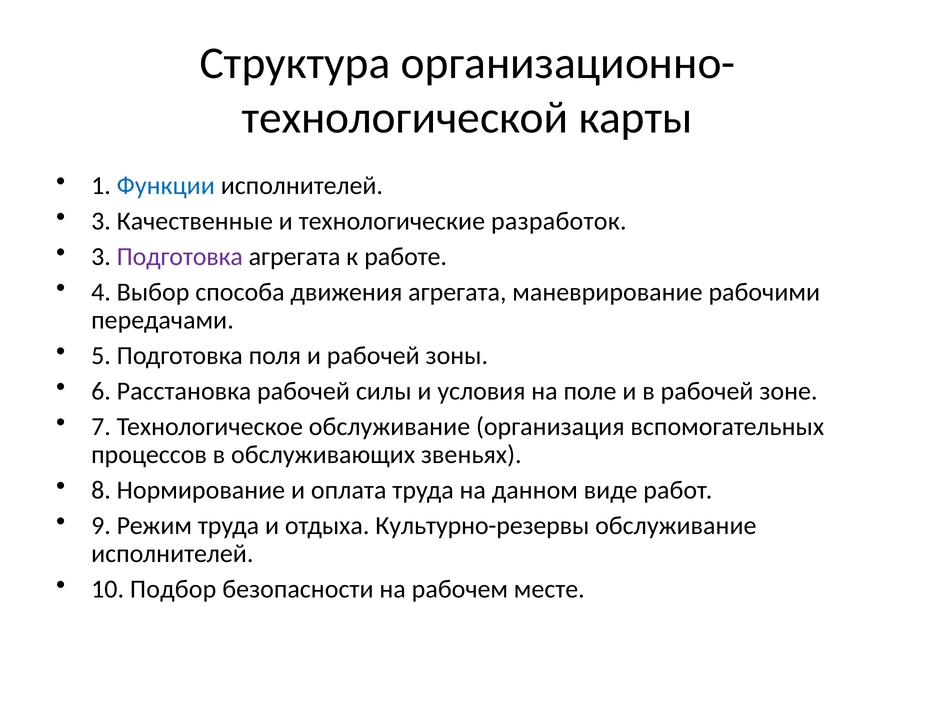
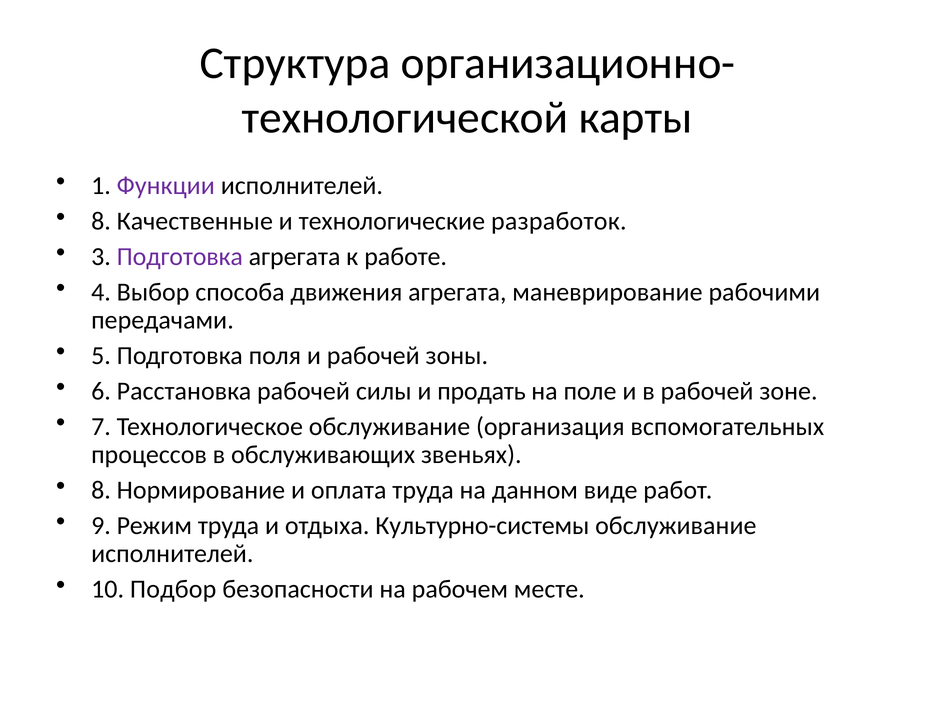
Функции colour: blue -> purple
3 at (101, 221): 3 -> 8
условия: условия -> продать
Культурно-резервы: Культурно-резервы -> Культурно-системы
